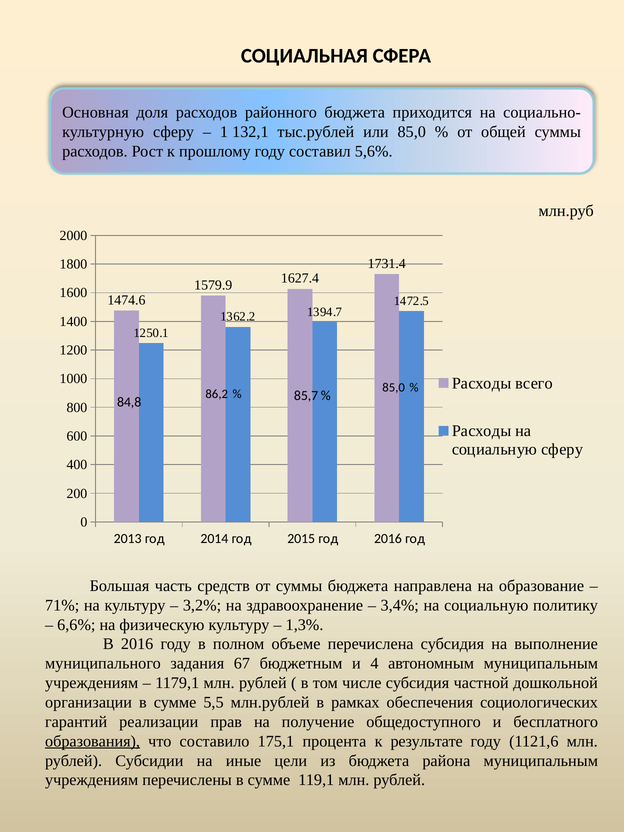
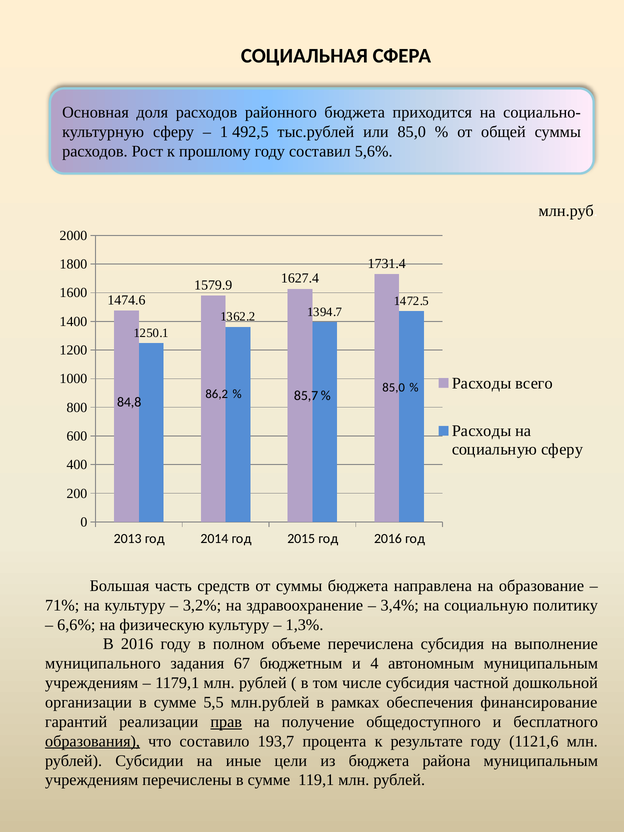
132,1: 132,1 -> 492,5
социологических: социологических -> финансирование
прав underline: none -> present
175,1: 175,1 -> 193,7
